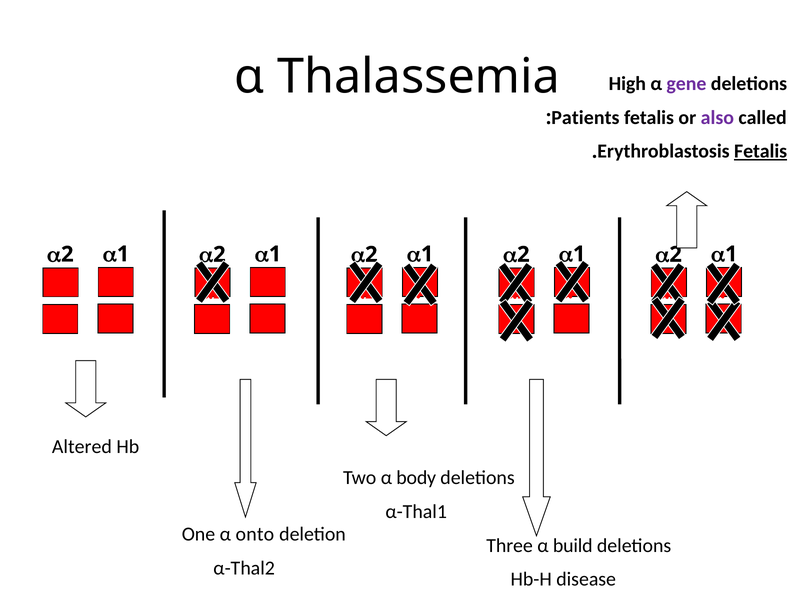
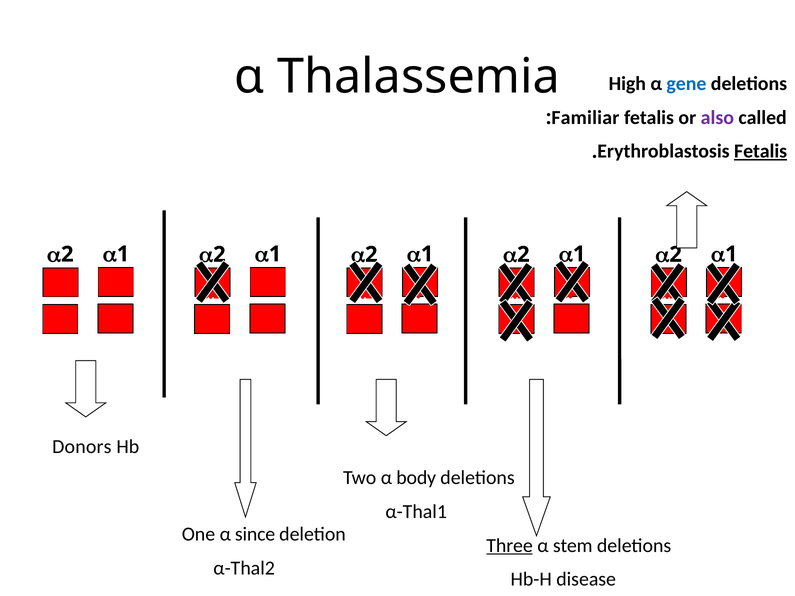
gene colour: purple -> blue
Patients: Patients -> Familiar
Altered: Altered -> Donors
onto: onto -> since
Three underline: none -> present
build: build -> stem
